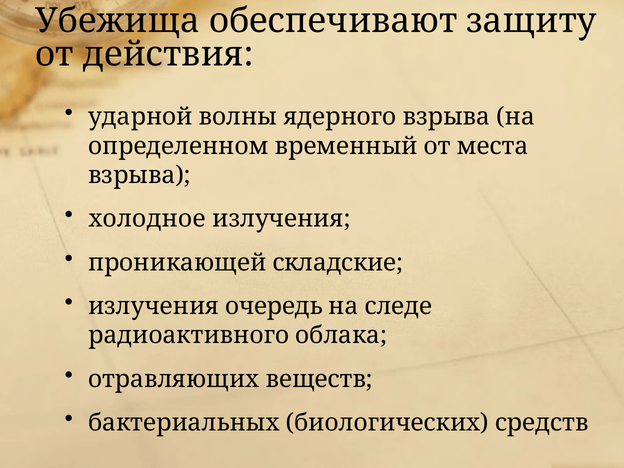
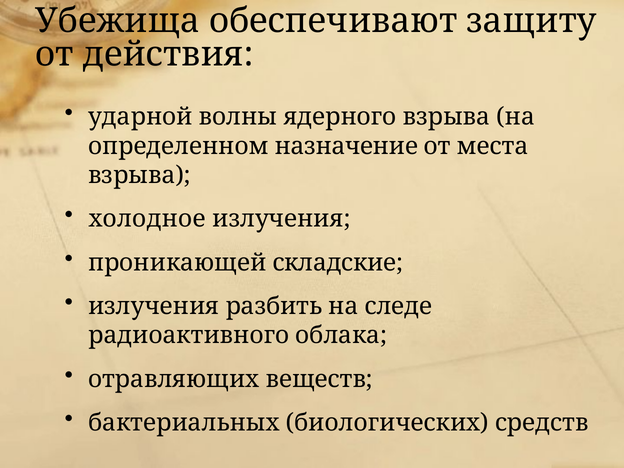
временный: временный -> назначение
очередь: очередь -> разбить
